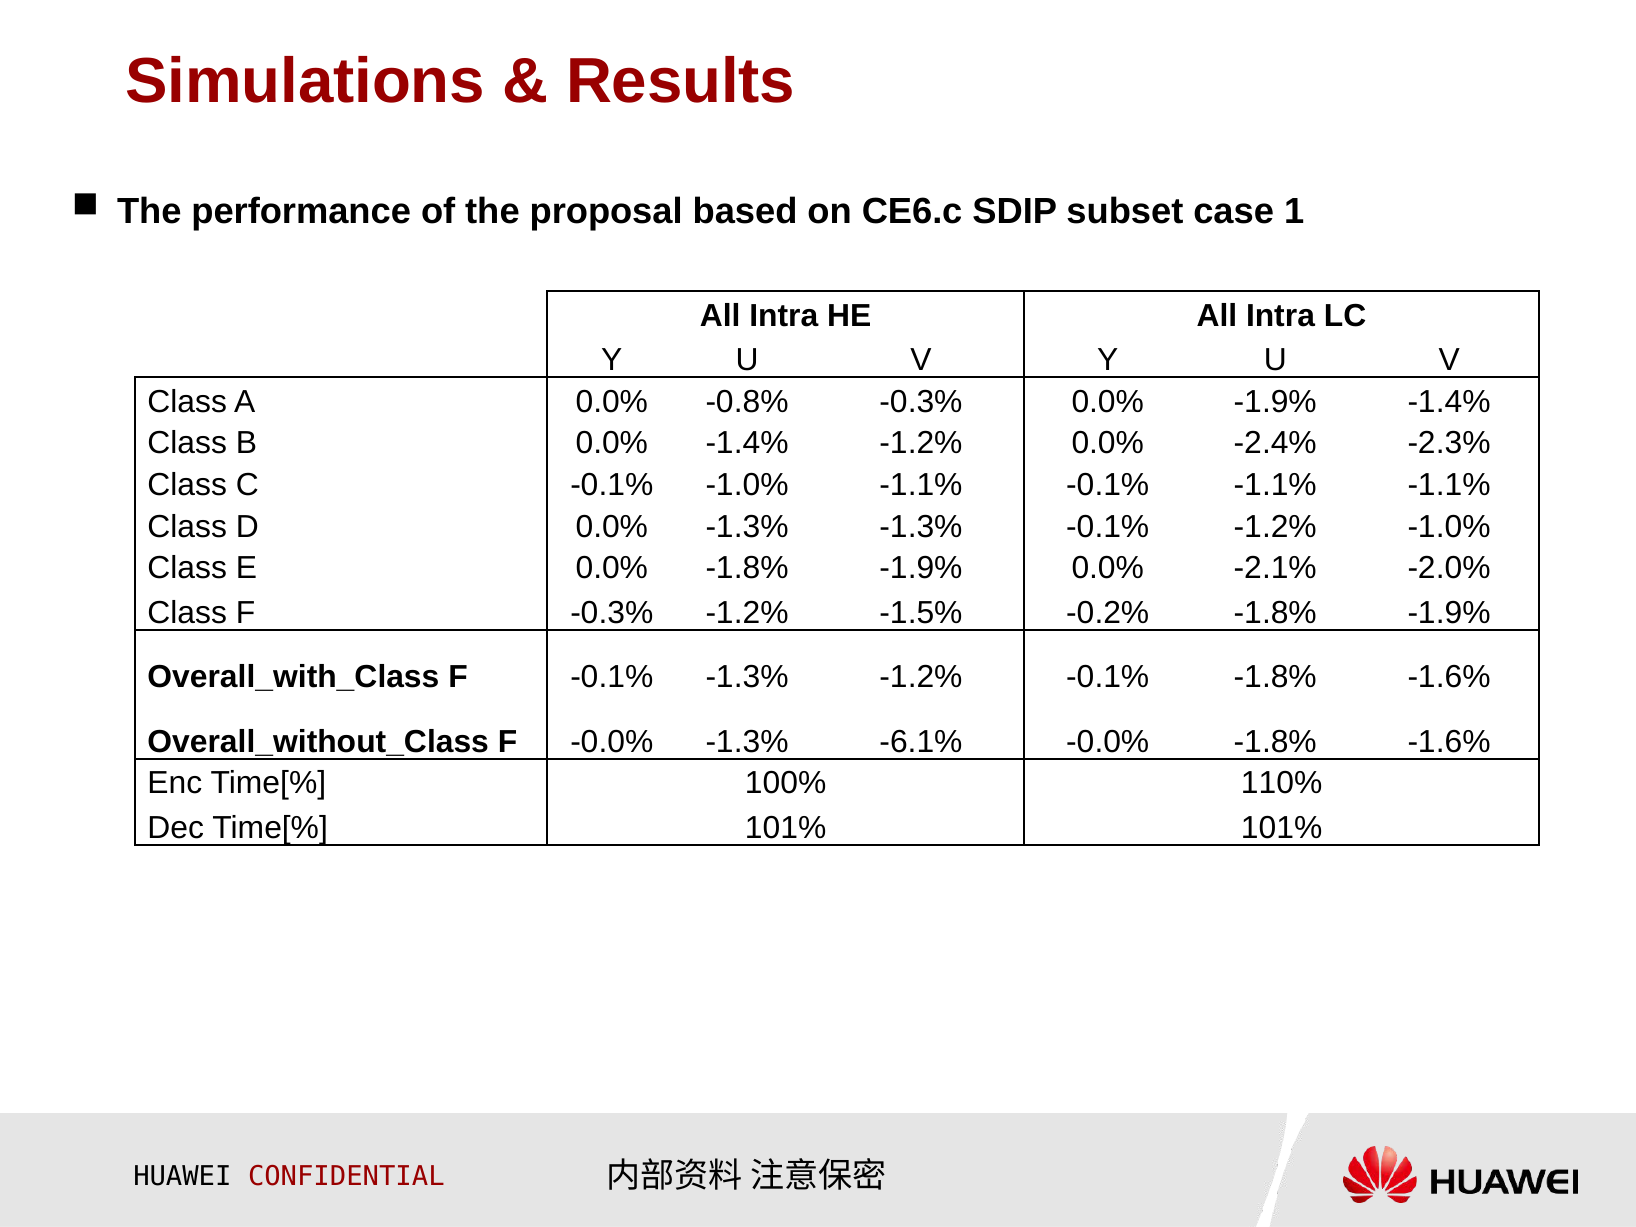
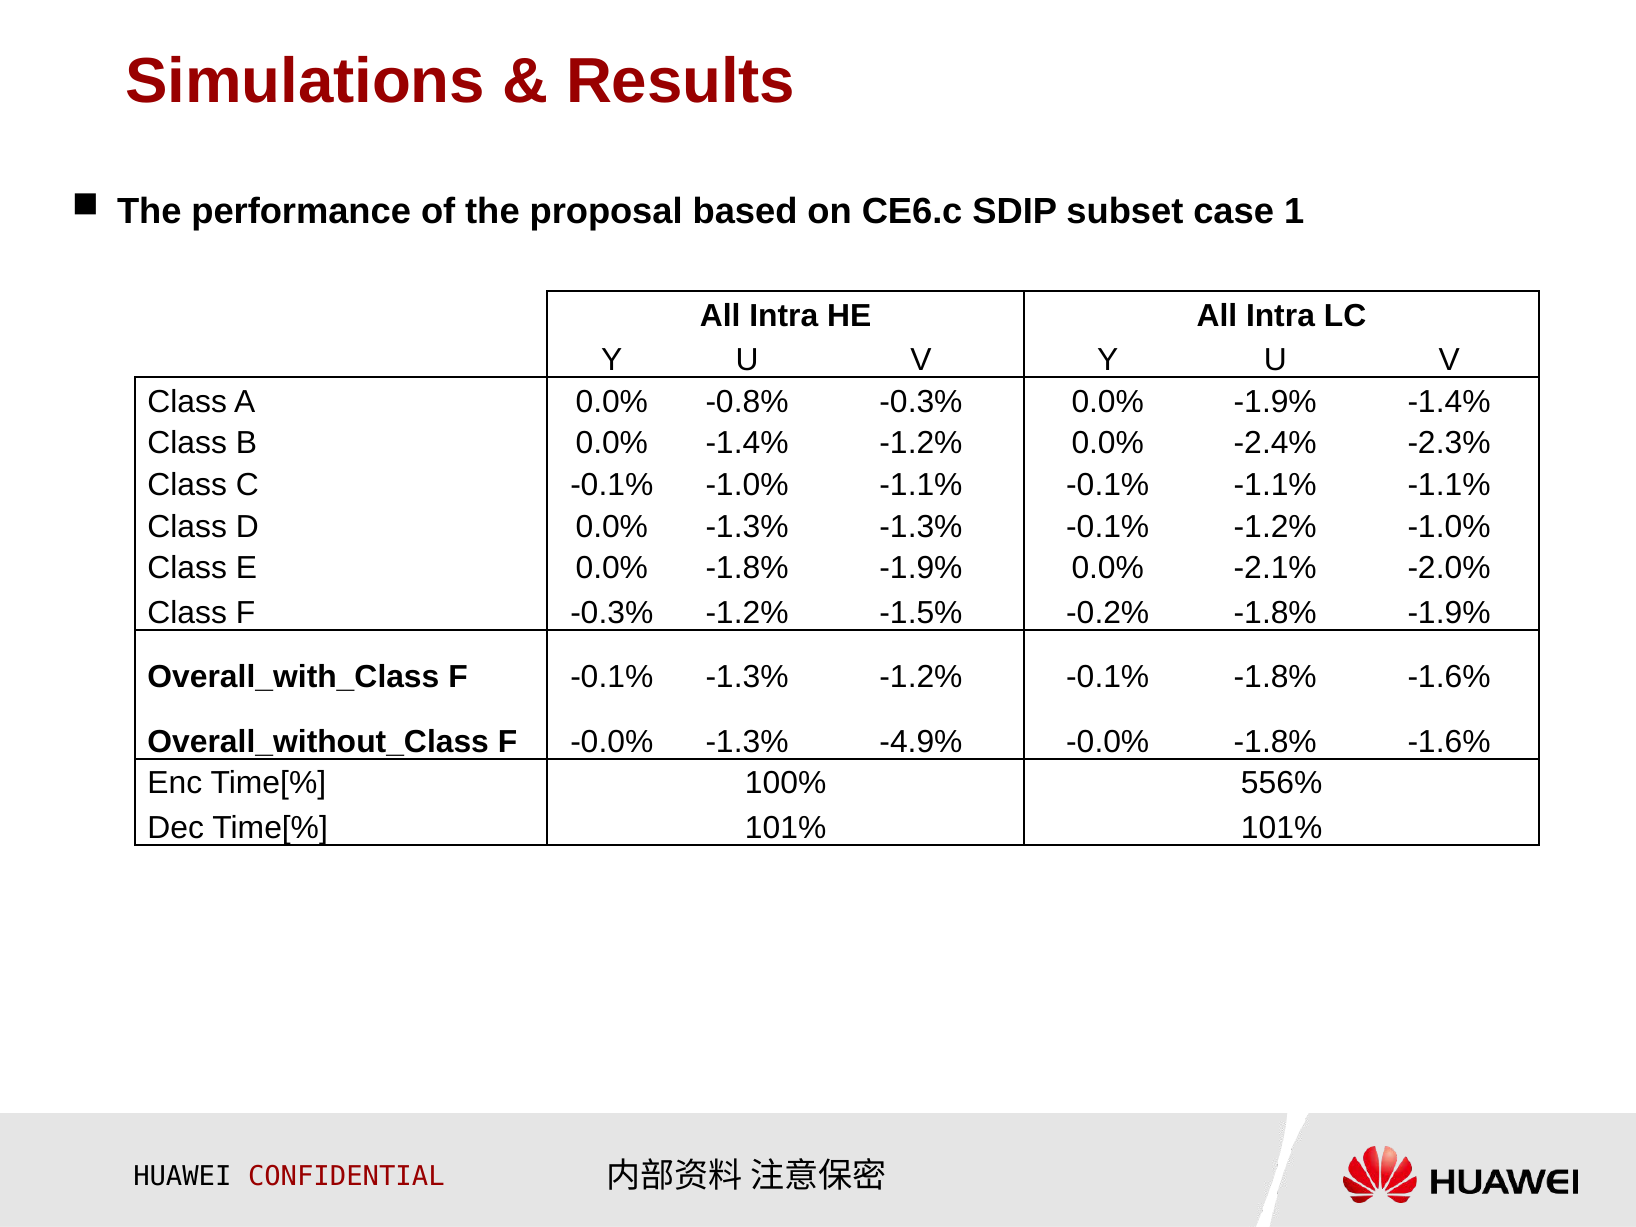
-6.1%: -6.1% -> -4.9%
110%: 110% -> 556%
